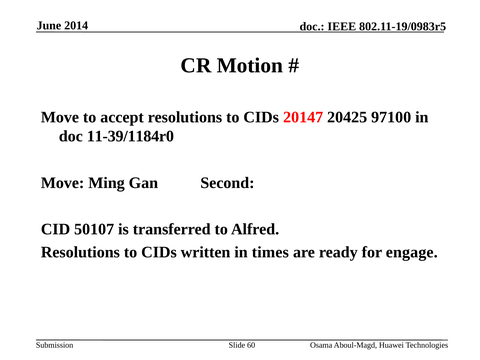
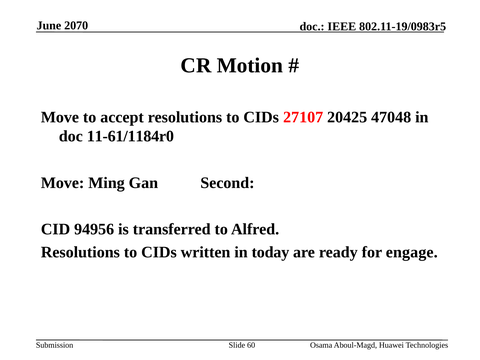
2014: 2014 -> 2070
20147: 20147 -> 27107
97100: 97100 -> 47048
11-39/1184r0: 11-39/1184r0 -> 11-61/1184r0
50107: 50107 -> 94956
times: times -> today
